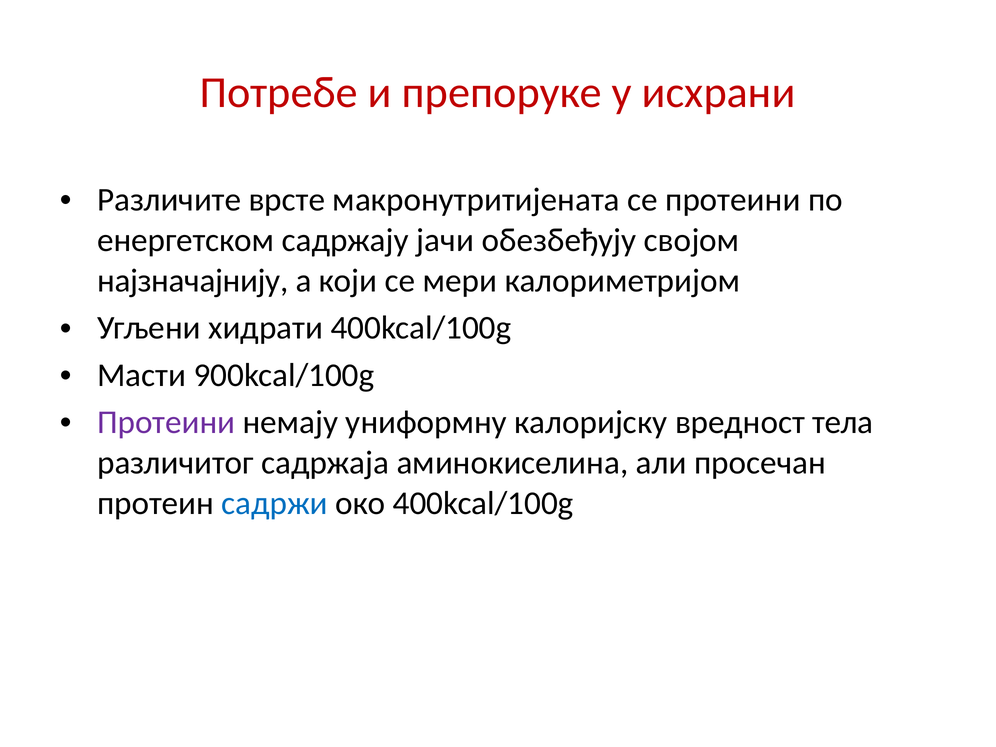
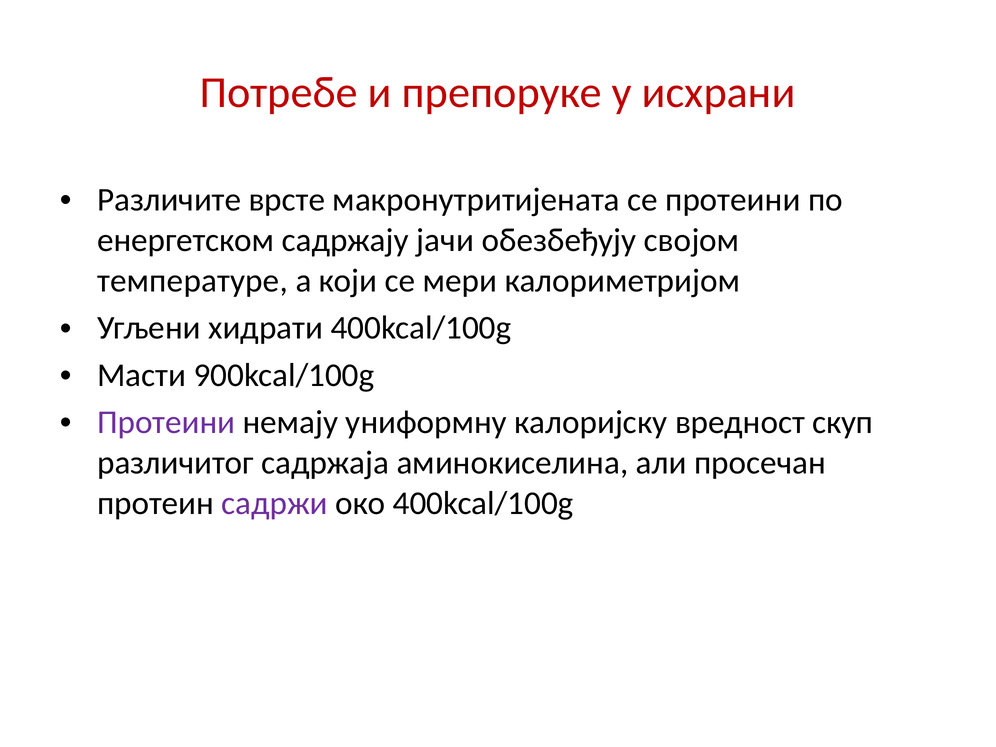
најзначајнију: најзначајнију -> температуре
тела: тела -> скуп
садржи colour: blue -> purple
